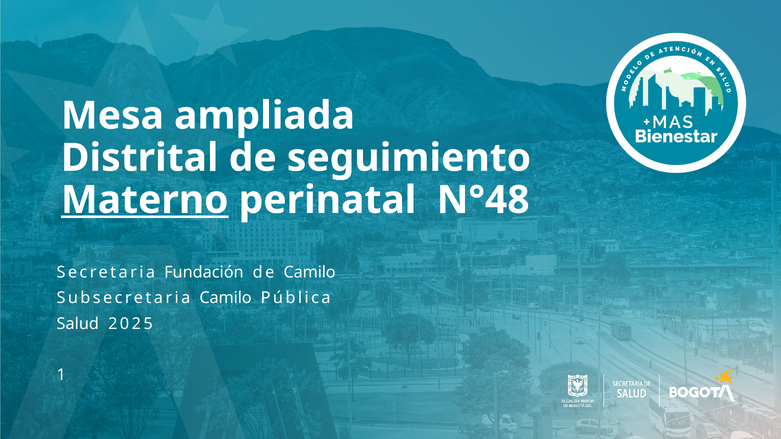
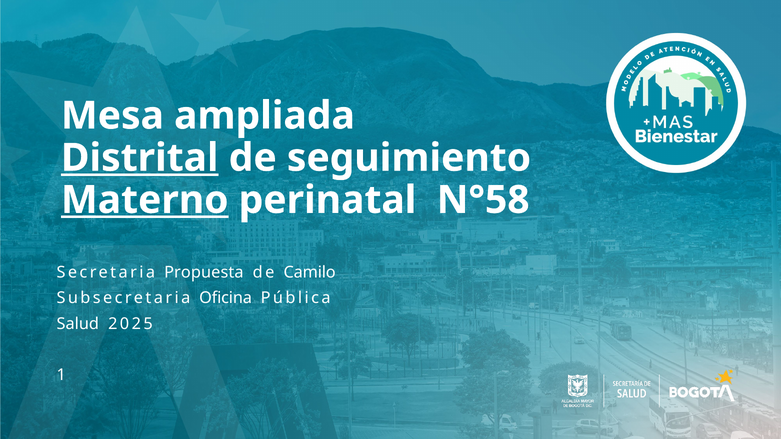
Distrital underline: none -> present
N°48: N°48 -> N°58
Fundación: Fundación -> Propuesta
Subsecretaria Camilo: Camilo -> Oficina
